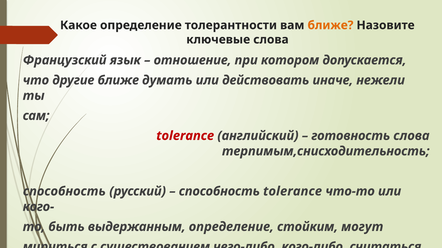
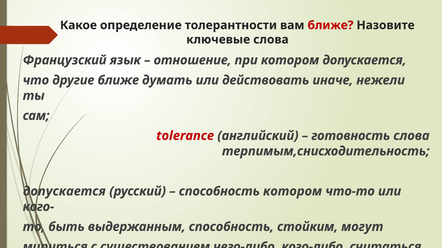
ближе at (330, 25) colour: orange -> red
способность at (64, 192): способность -> допускается
способность tolerance: tolerance -> котором
выдержанным определение: определение -> способность
